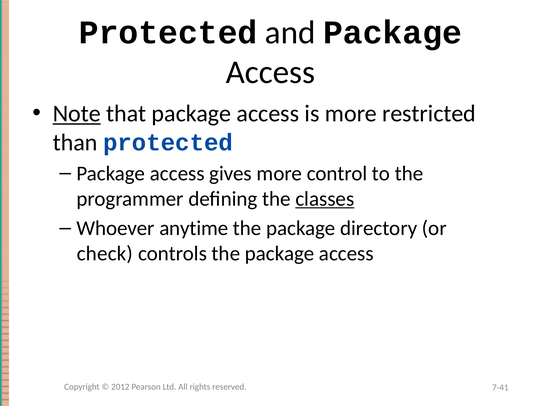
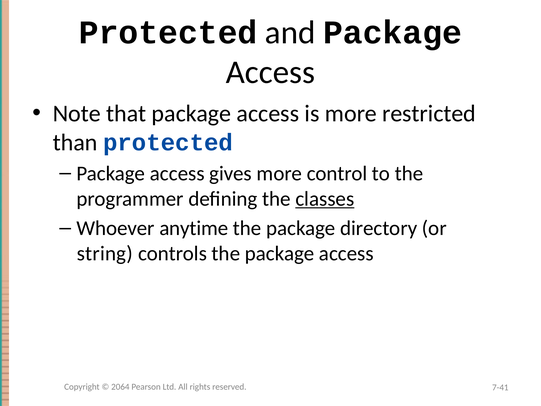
Note underline: present -> none
check: check -> string
2012: 2012 -> 2064
